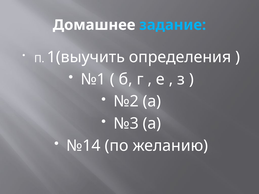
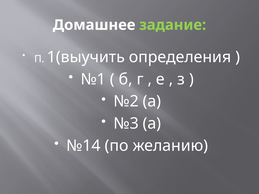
задание colour: light blue -> light green
